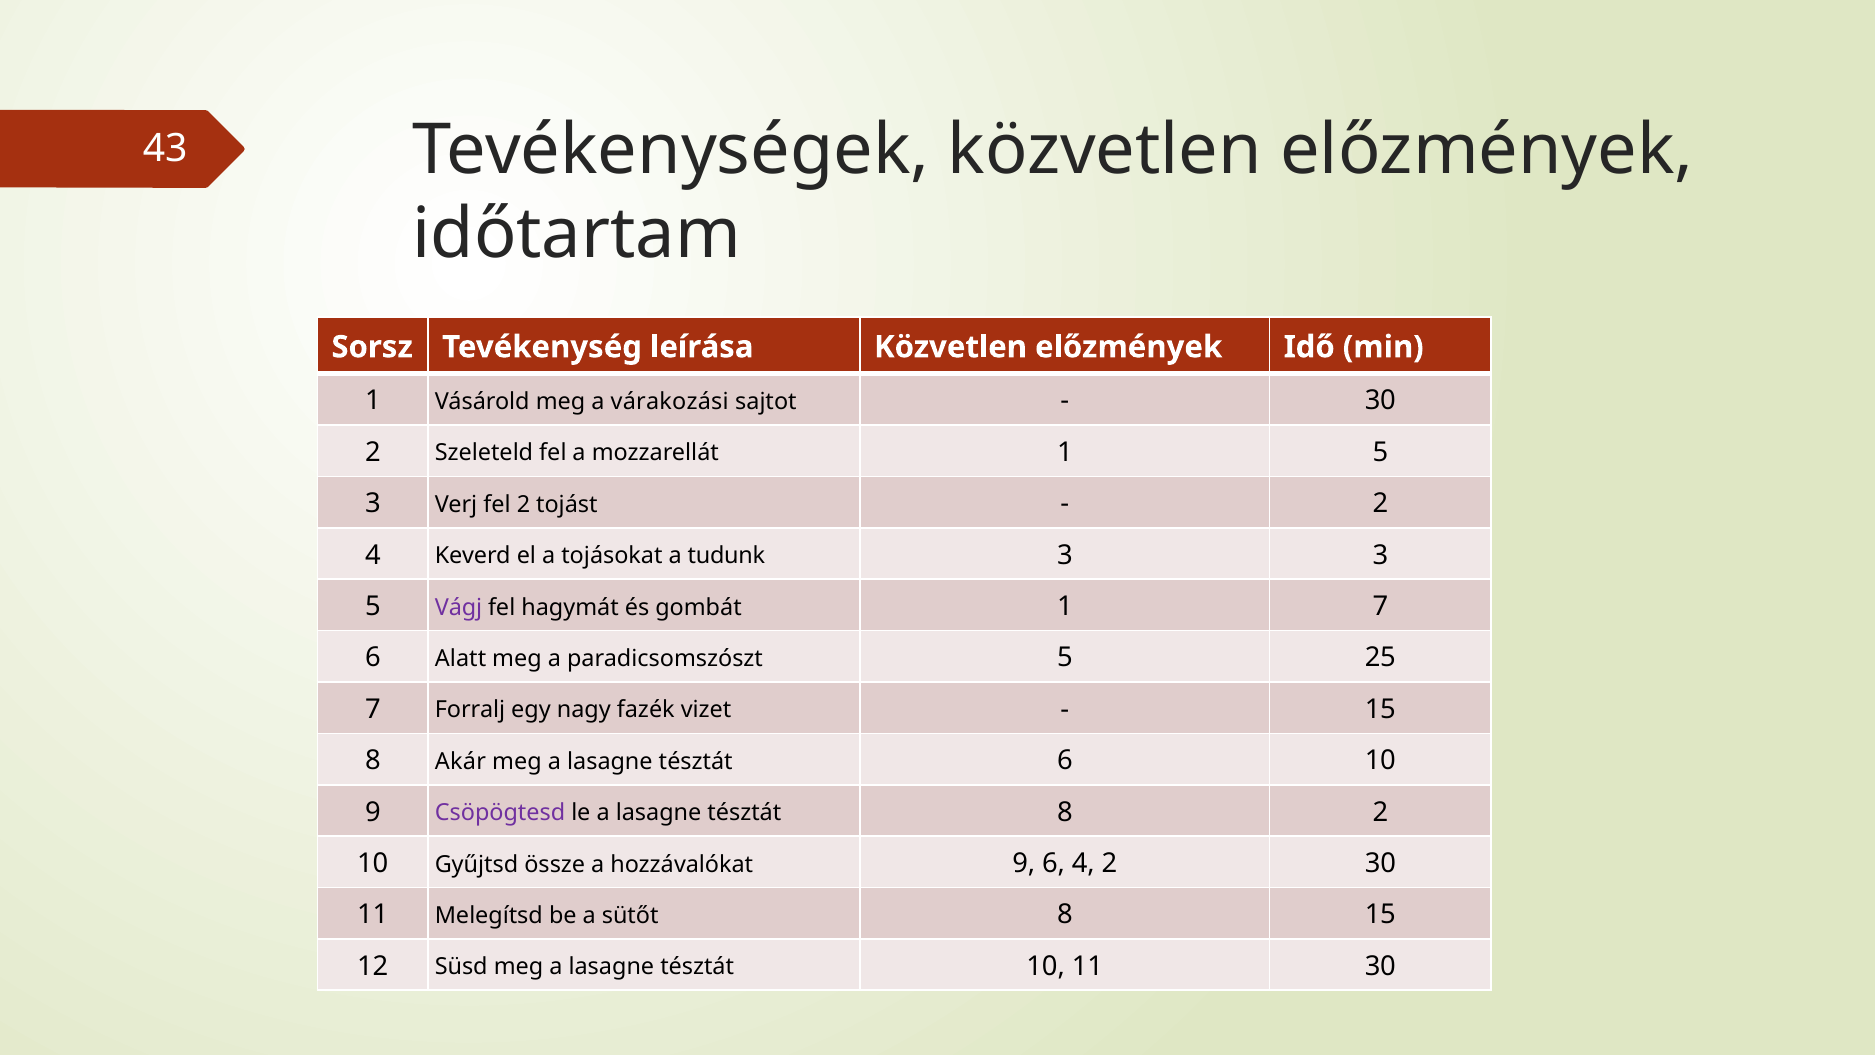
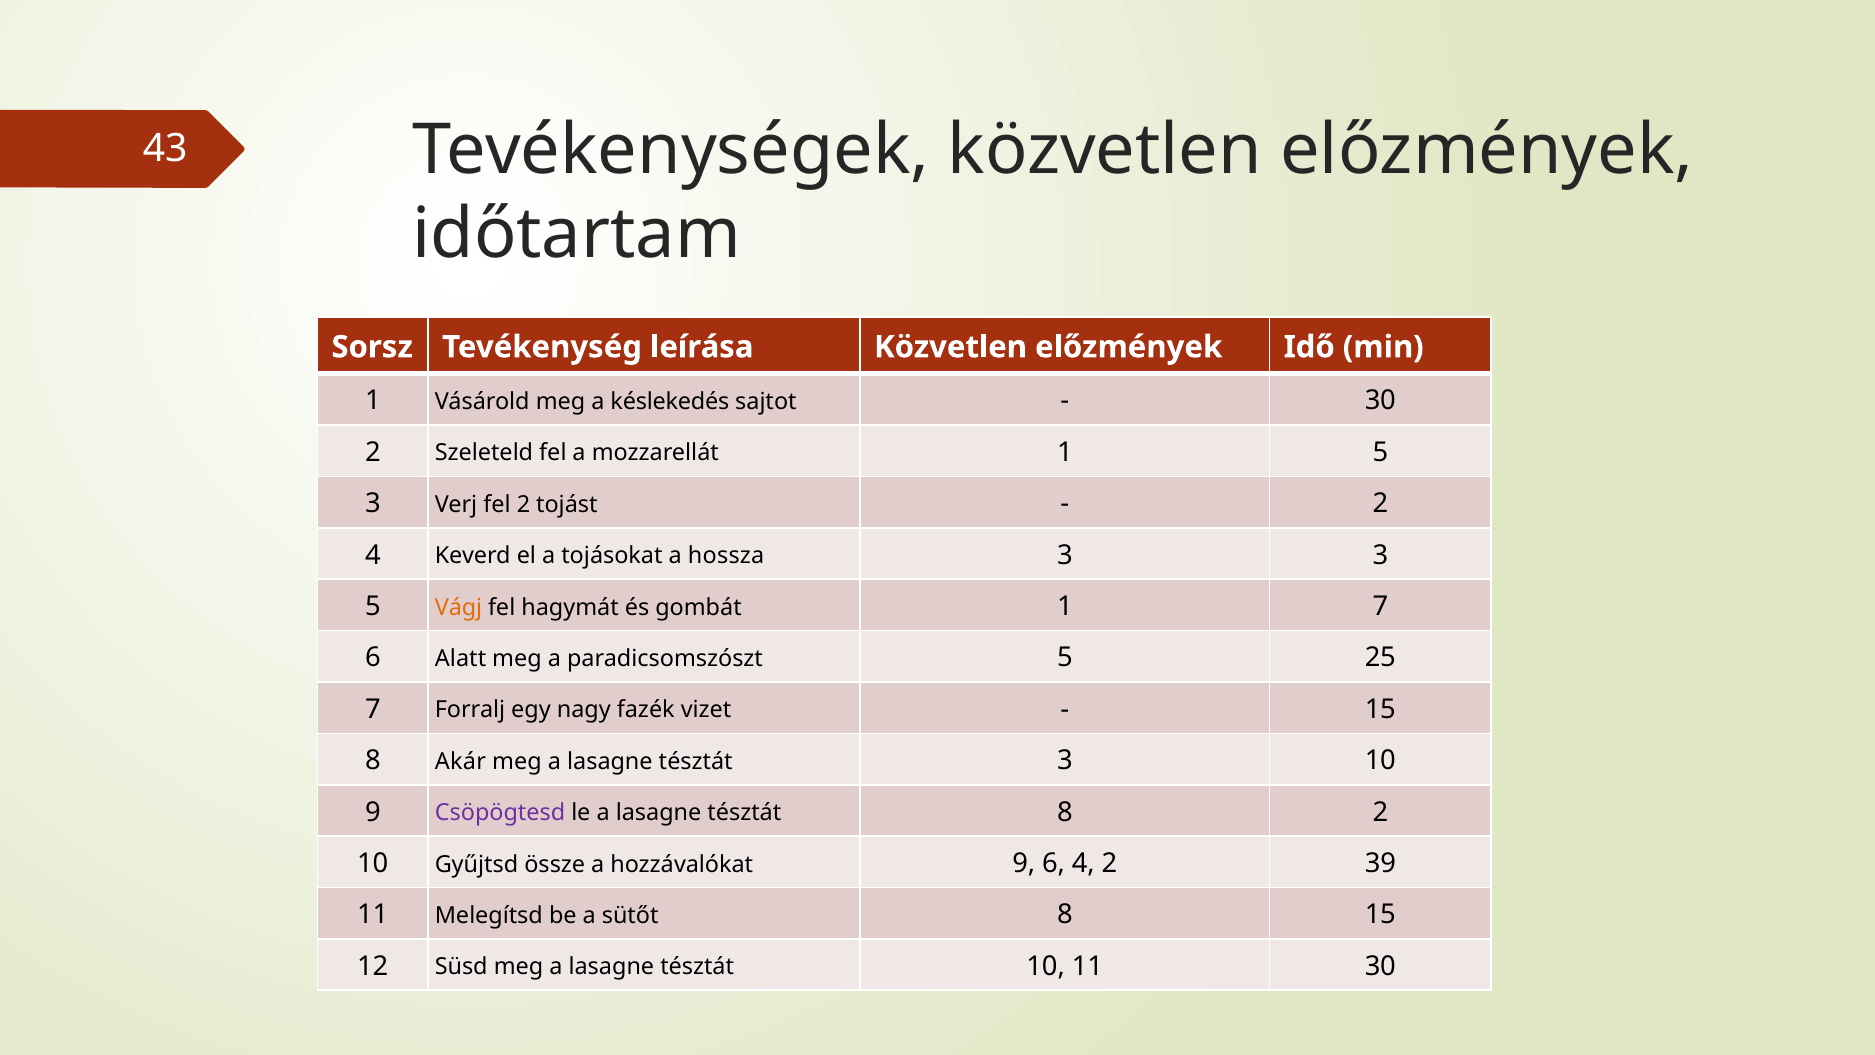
várakozási: várakozási -> késlekedés
tudunk: tudunk -> hossza
Vágj colour: purple -> orange
tésztát 6: 6 -> 3
2 30: 30 -> 39
